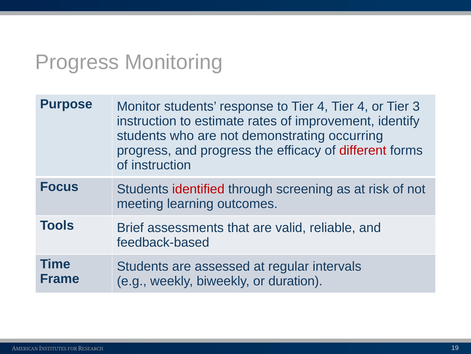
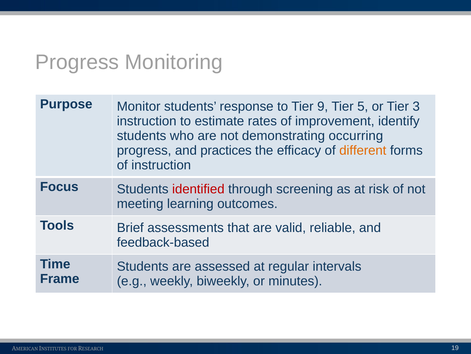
to Tier 4: 4 -> 9
4 at (363, 106): 4 -> 5
and progress: progress -> practices
different colour: red -> orange
duration: duration -> minutes
